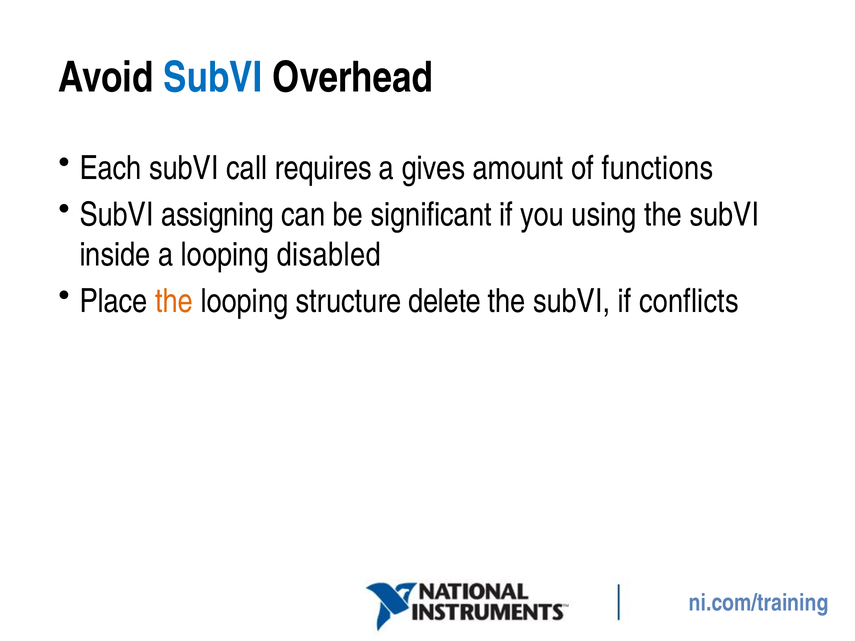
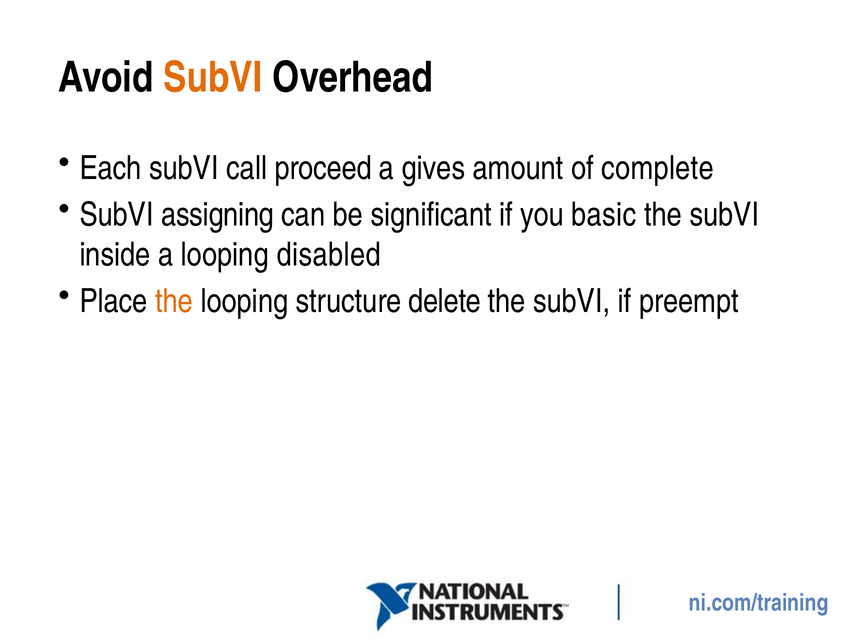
SubVI at (213, 78) colour: blue -> orange
requires: requires -> proceed
functions: functions -> complete
using: using -> basic
conflicts: conflicts -> preempt
